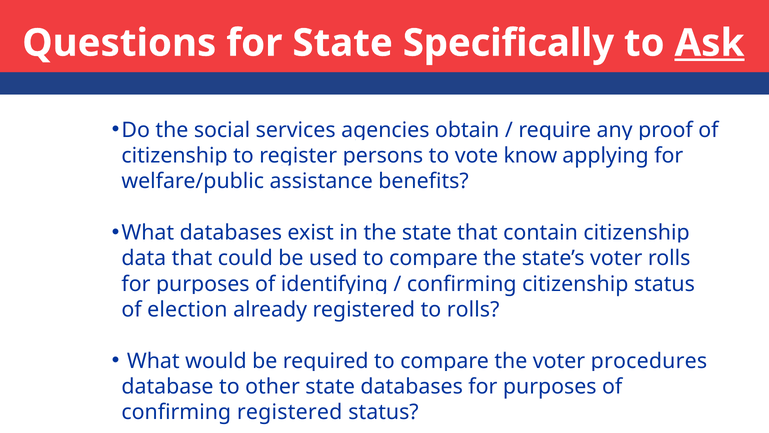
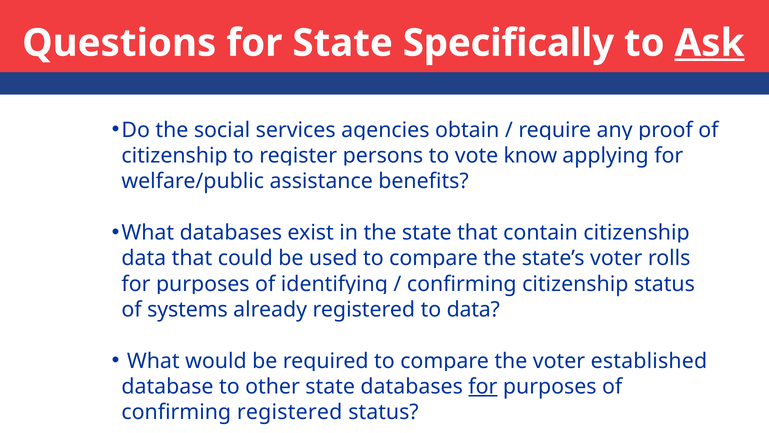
election: election -> systems
to rolls: rolls -> data
procedures: procedures -> established
for at (483, 386) underline: none -> present
